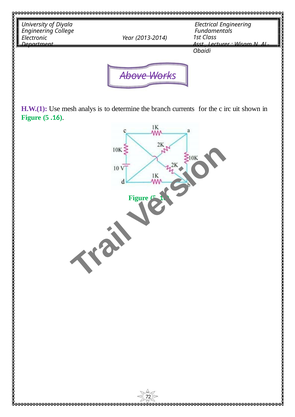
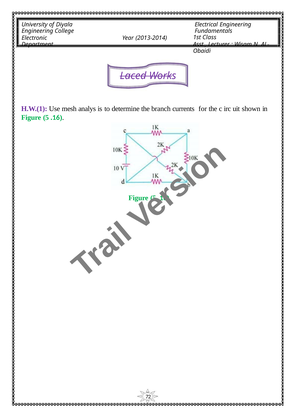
Above: Above -> Laced
